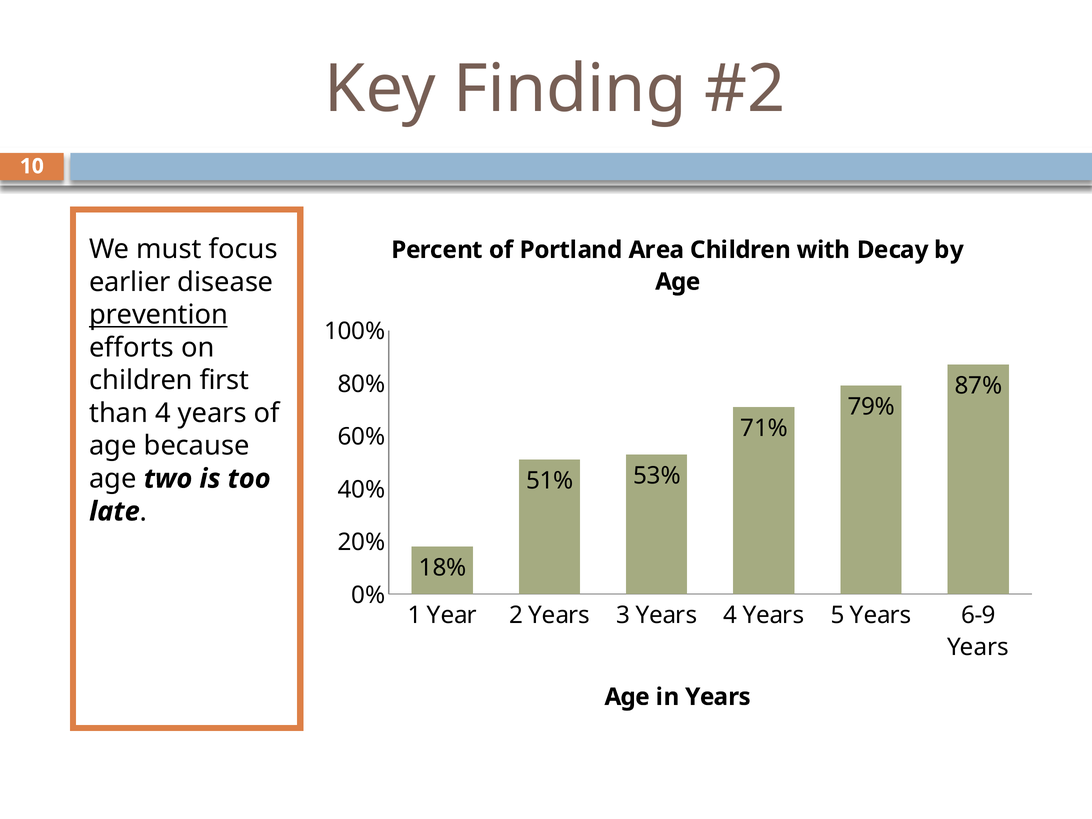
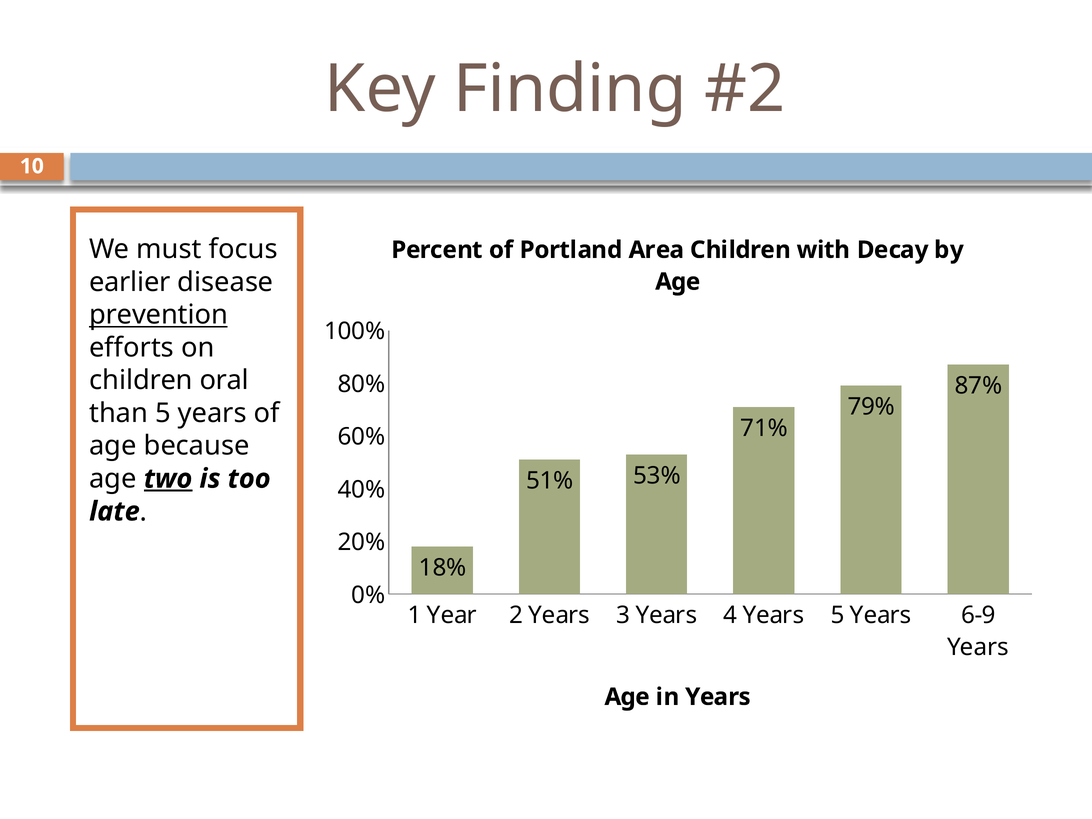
first: first -> oral
than 4: 4 -> 5
two underline: none -> present
